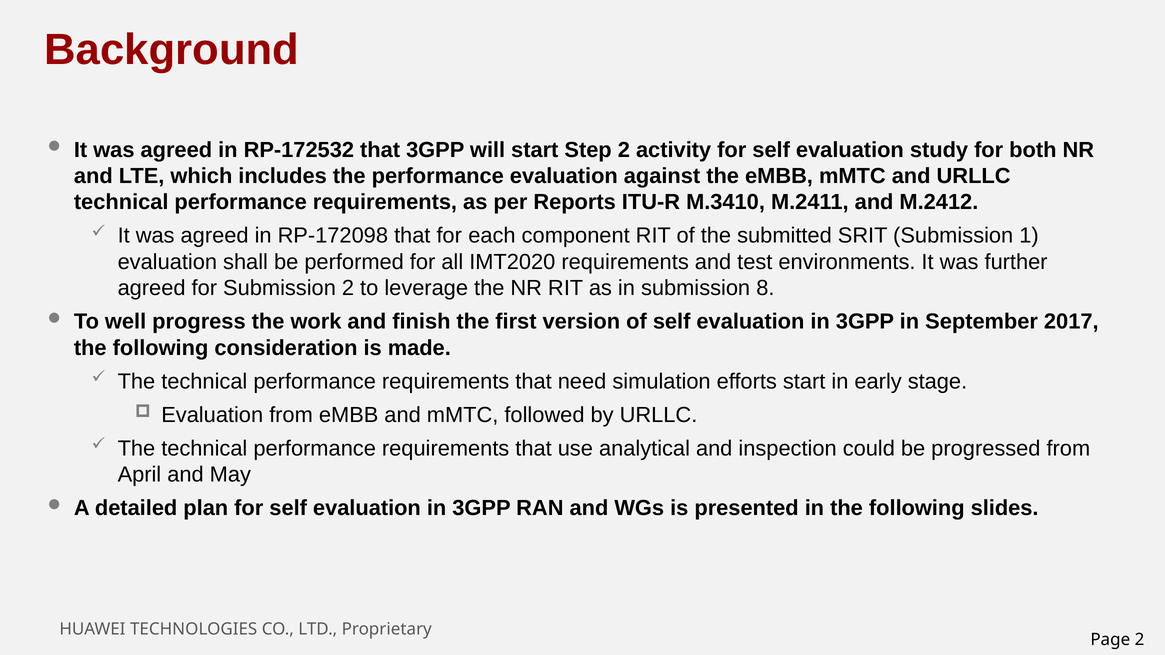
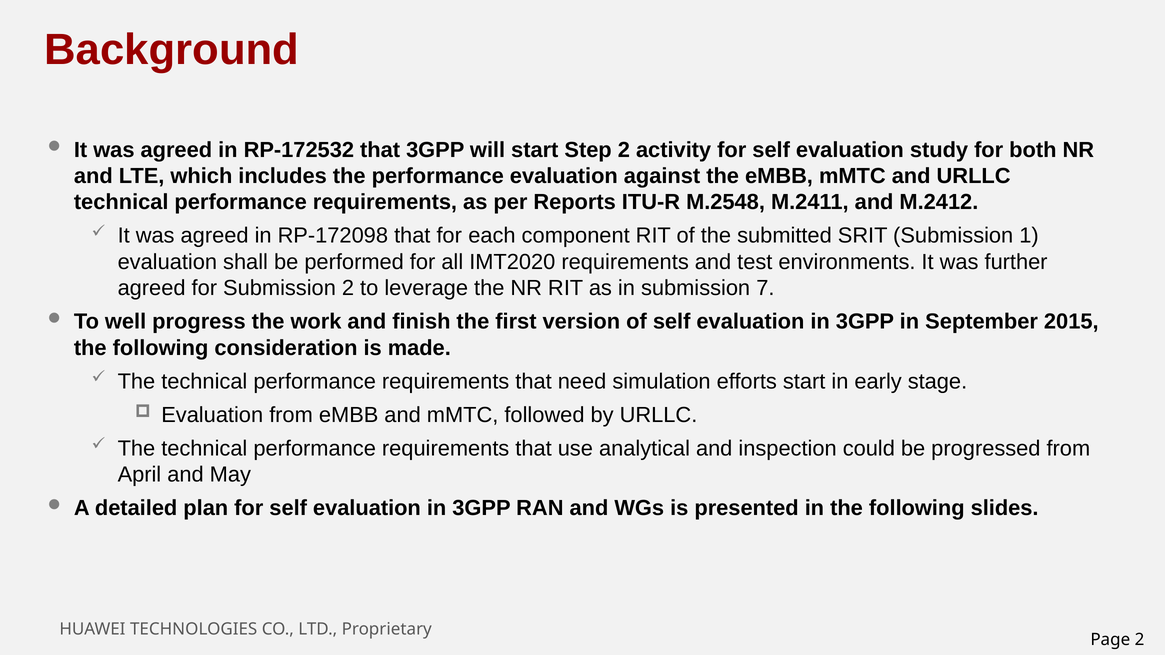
M.3410: M.3410 -> M.2548
8: 8 -> 7
2017: 2017 -> 2015
